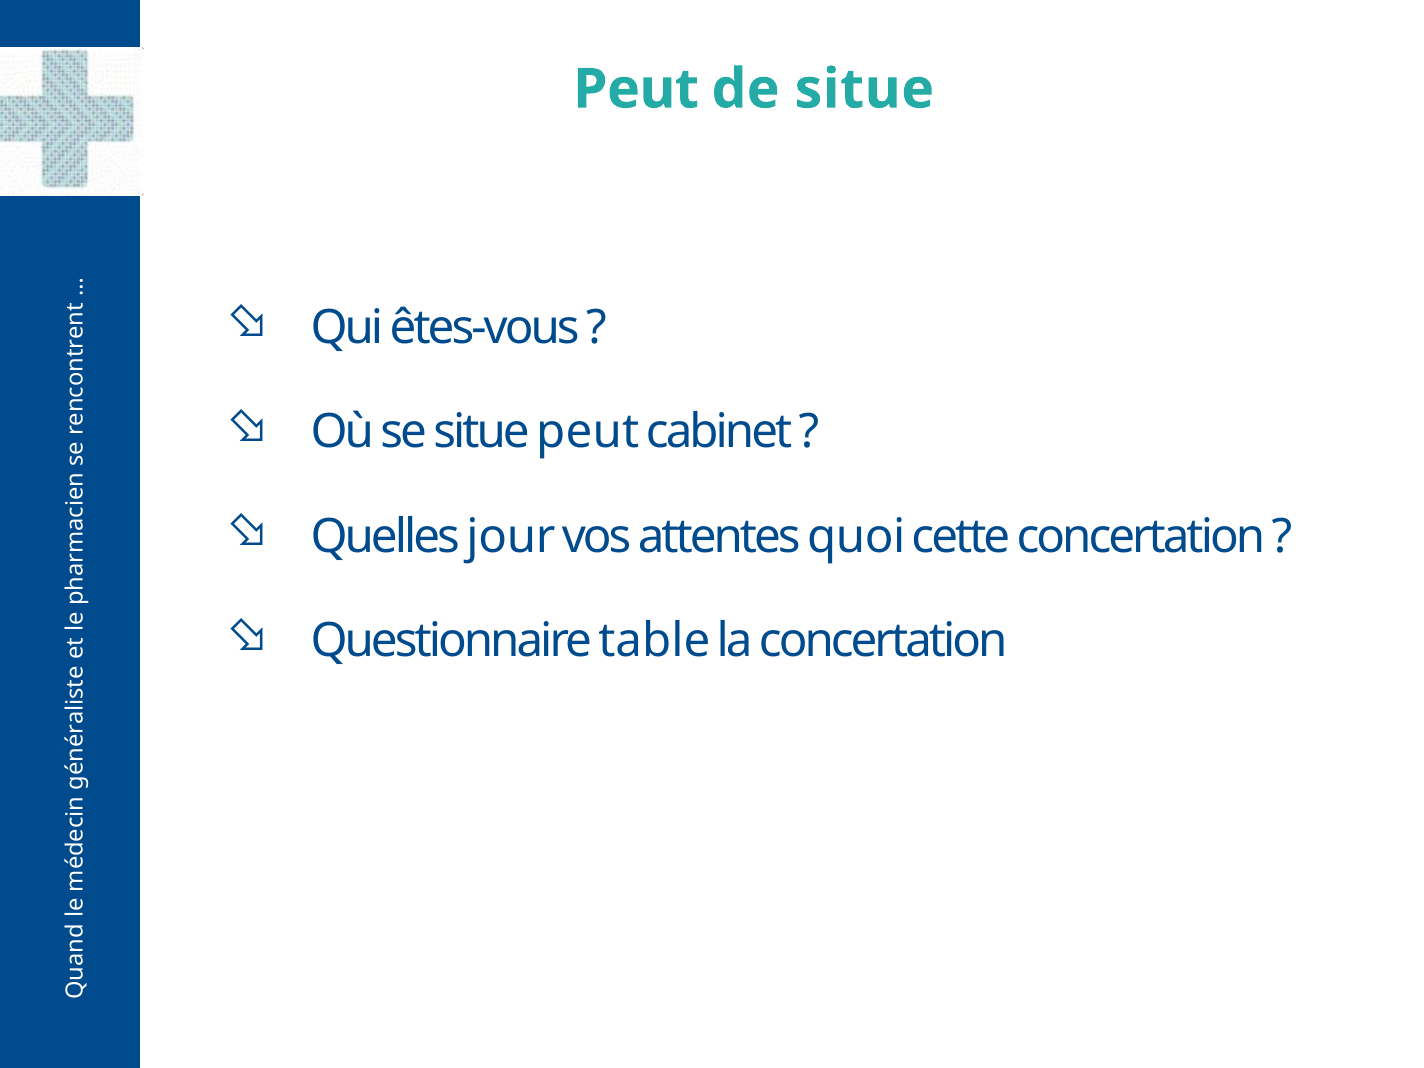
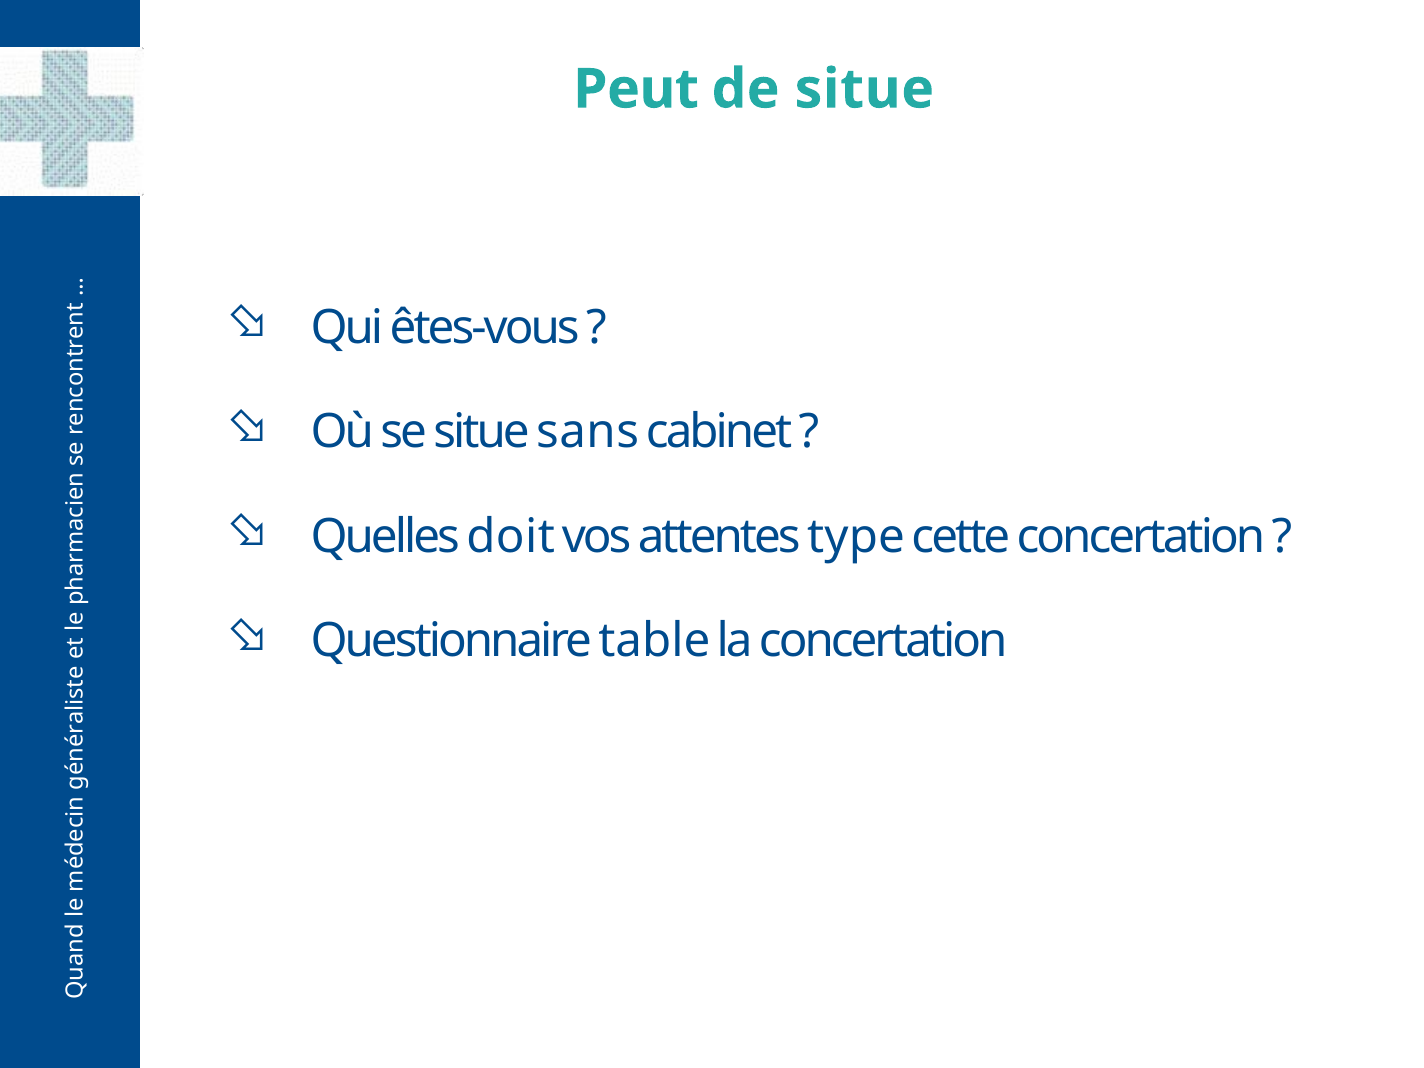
situe peut: peut -> sans
jour: jour -> doit
quoi: quoi -> type
